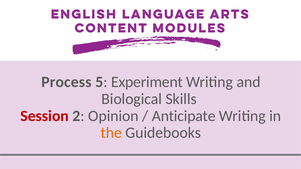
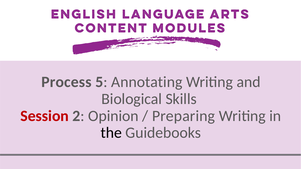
Experiment: Experiment -> Annotating
Anticipate: Anticipate -> Preparing
the colour: orange -> black
